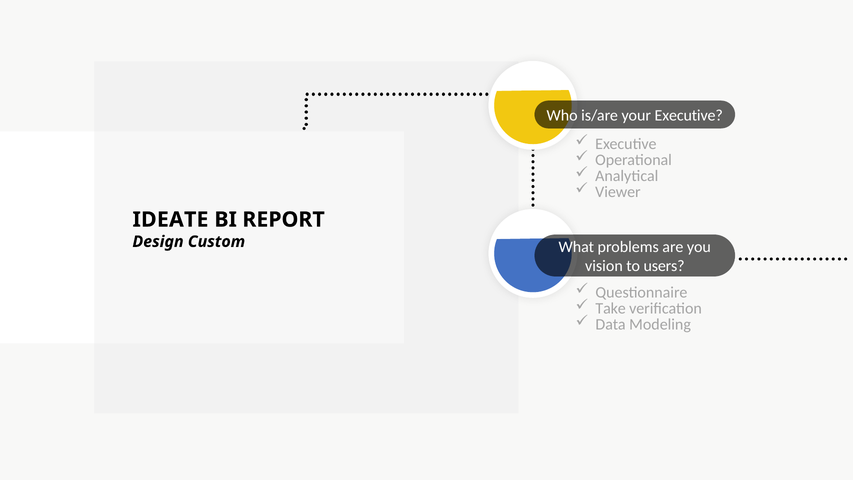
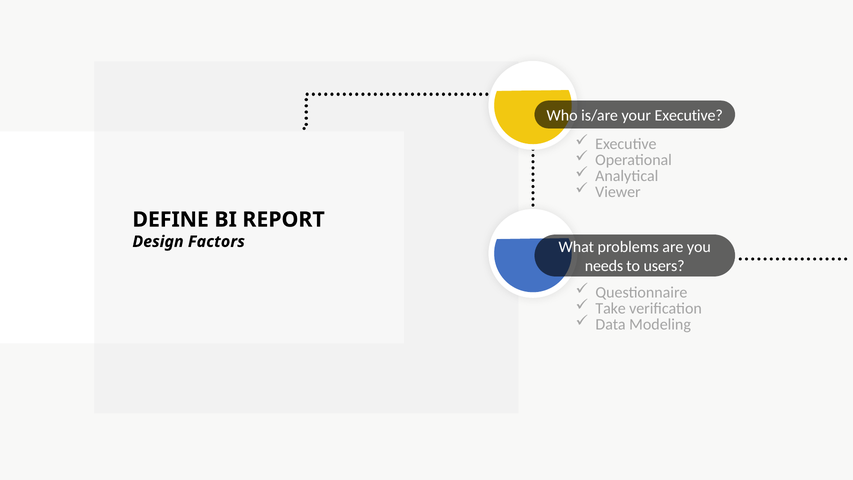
IDEATE: IDEATE -> DEFINE
Custom: Custom -> Factors
vision: vision -> needs
